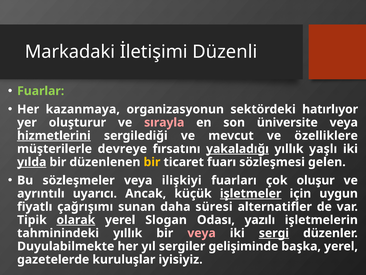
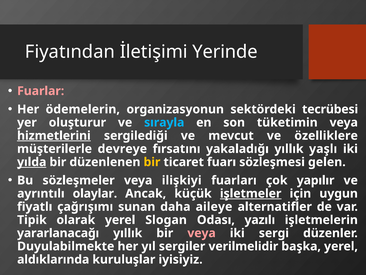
Markadaki: Markadaki -> Fiyatından
Düzenli: Düzenli -> Yerinde
Fuarlar colour: light green -> pink
kazanmaya: kazanmaya -> ödemelerin
hatırlıyor: hatırlıyor -> tecrübesi
sırayla colour: pink -> light blue
üniversite: üniversite -> tüketimin
yakaladığı underline: present -> none
oluşur: oluşur -> yapılır
uyarıcı: uyarıcı -> olaylar
süresi: süresi -> aileye
olarak underline: present -> none
tahminindeki: tahminindeki -> yararlanacağı
sergi underline: present -> none
gelişiminde: gelişiminde -> verilmelidir
gazetelerde: gazetelerde -> aldıklarında
